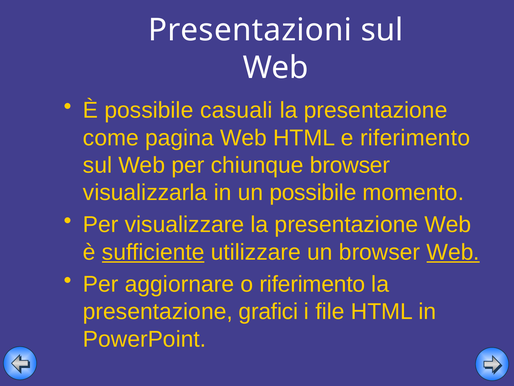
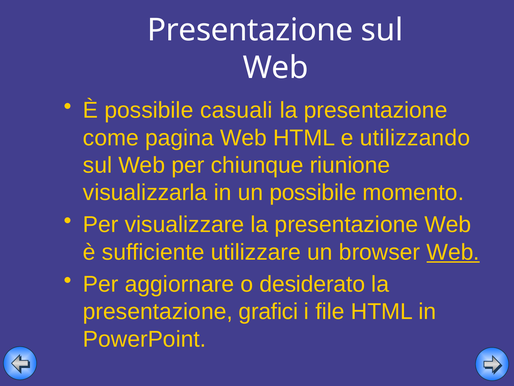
Presentazioni at (250, 30): Presentazioni -> Presentazione
e riferimento: riferimento -> utilizzando
chiunque browser: browser -> riunione
sufficiente underline: present -> none
o riferimento: riferimento -> desiderato
